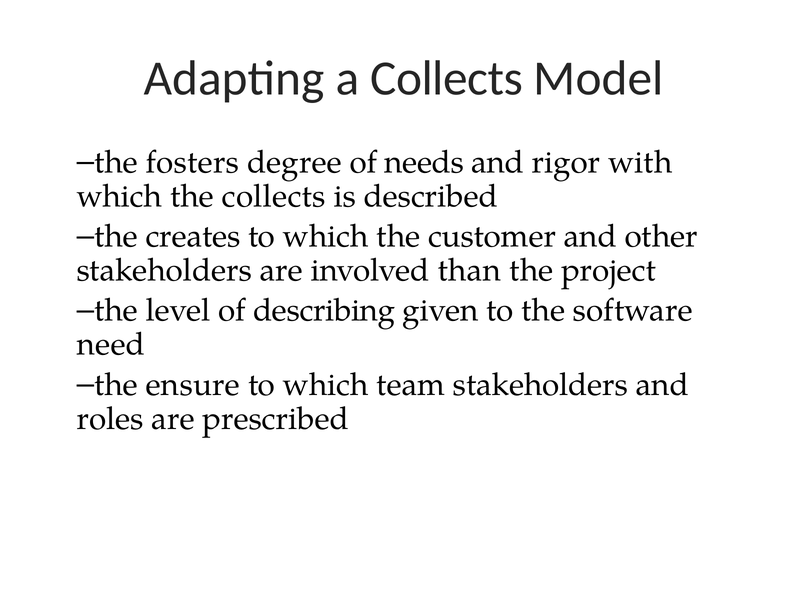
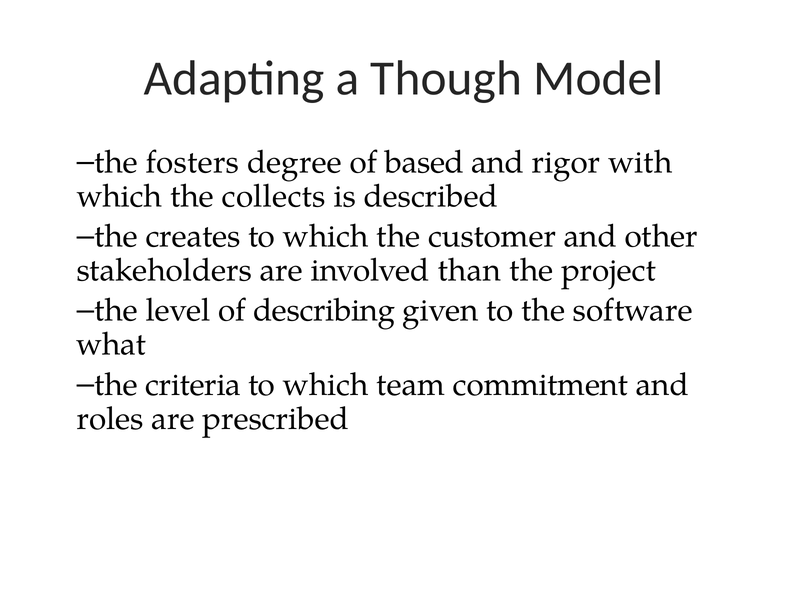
a Collects: Collects -> Though
needs: needs -> based
need: need -> what
ensure: ensure -> criteria
team stakeholders: stakeholders -> commitment
